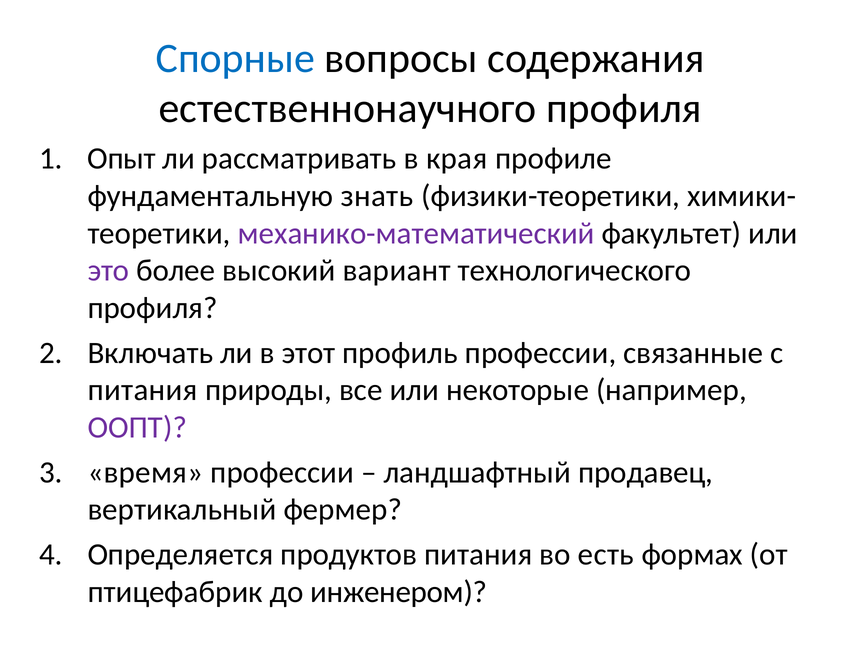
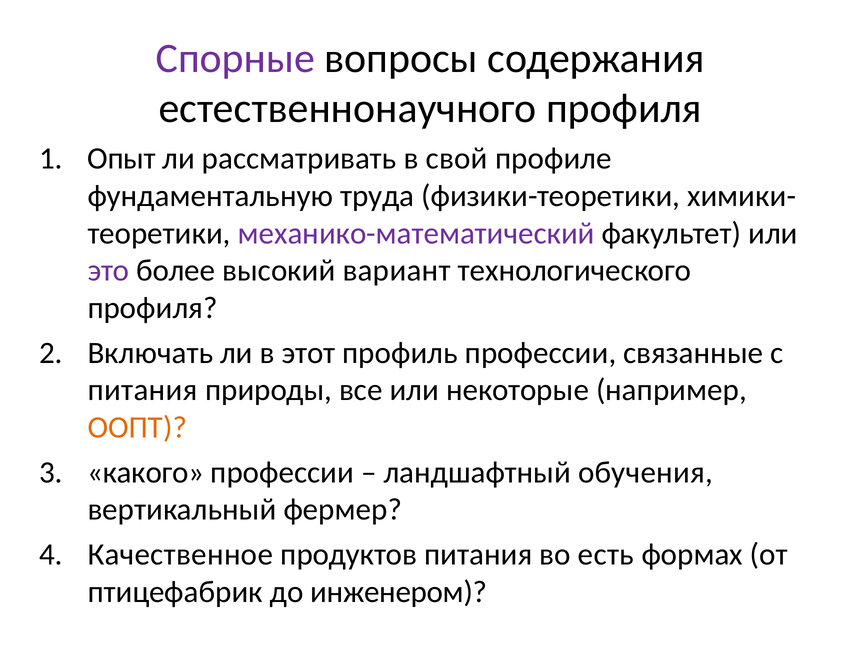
Спорные colour: blue -> purple
края: края -> свой
знать: знать -> труда
ООПТ colour: purple -> orange
время: время -> какого
продавец: продавец -> обучения
Определяется: Определяется -> Качественное
